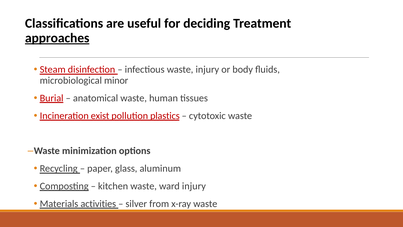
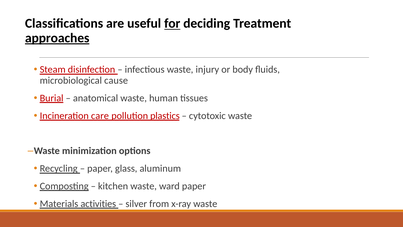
for underline: none -> present
minor: minor -> cause
exist: exist -> care
ward injury: injury -> paper
